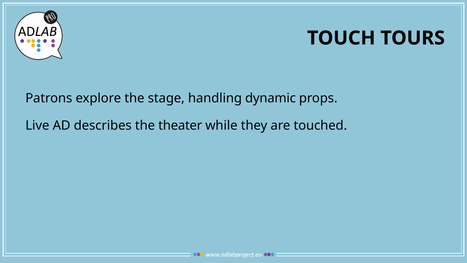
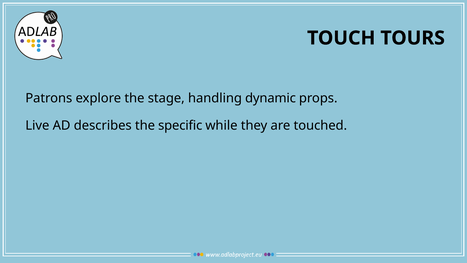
theater: theater -> specific
